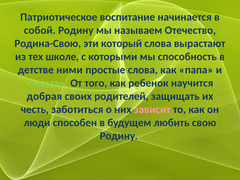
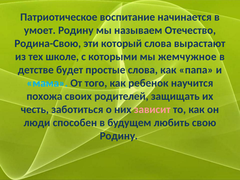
собой: собой -> умоет
способность: способность -> жемчужное
ними: ними -> будет
мама colour: light green -> light blue
добрая: добрая -> похожа
